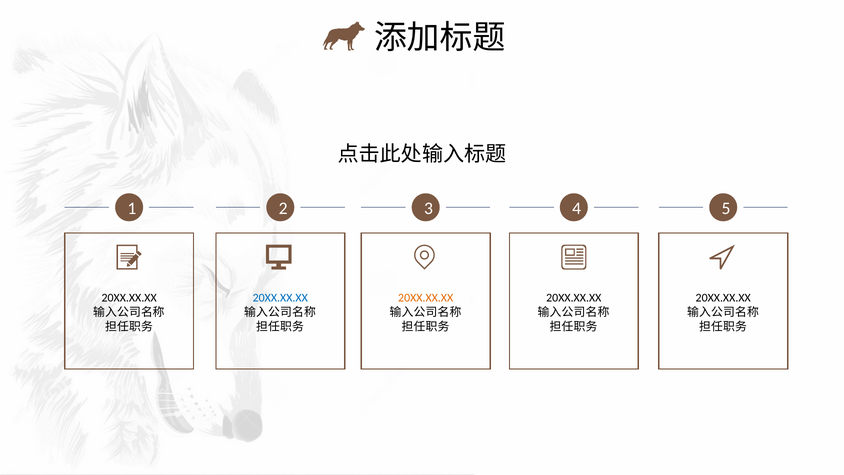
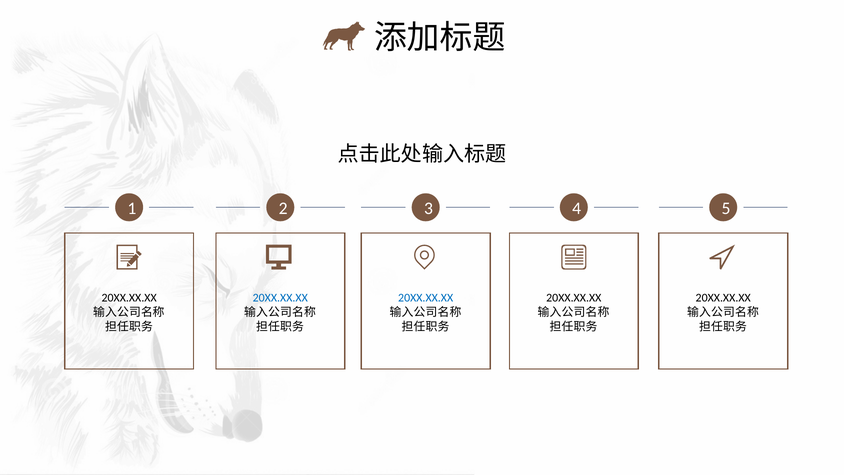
20XX.XX.XX at (426, 298) colour: orange -> blue
